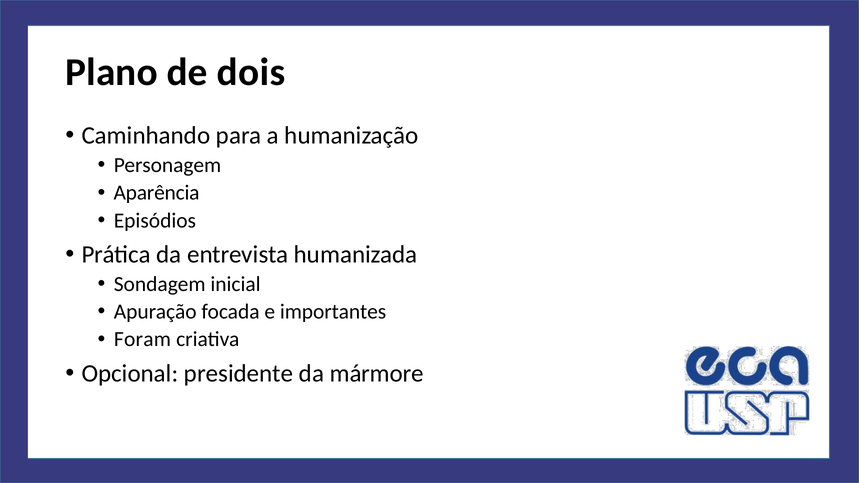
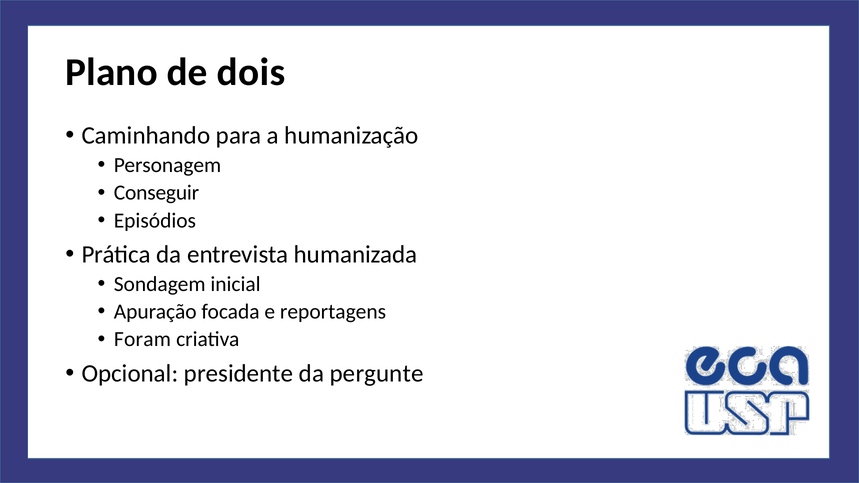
Aparência: Aparência -> Conseguir
importantes: importantes -> reportagens
mármore: mármore -> pergunte
